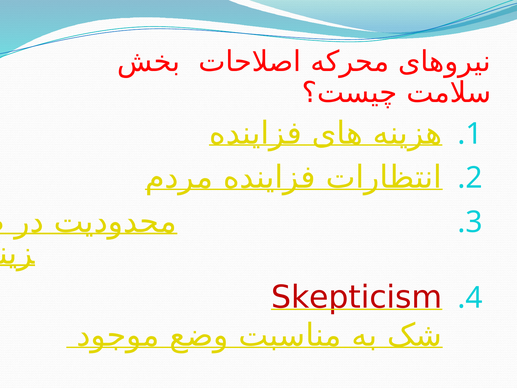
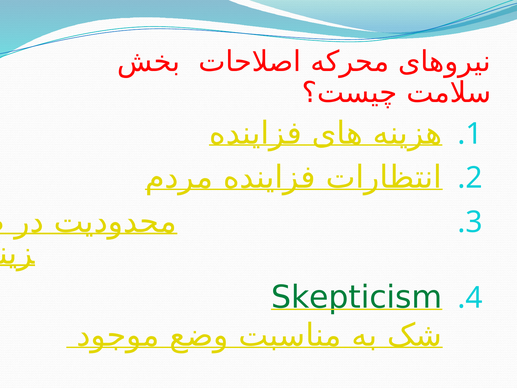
Skepticism colour: red -> green
